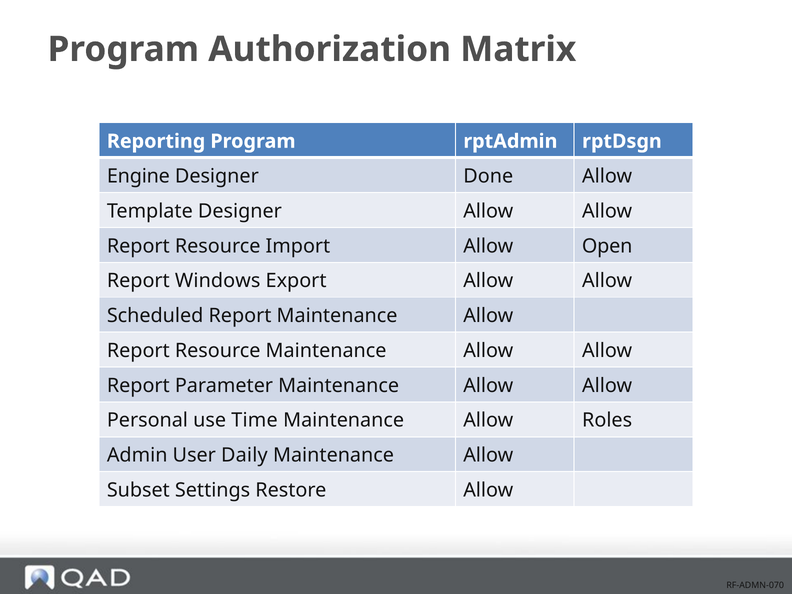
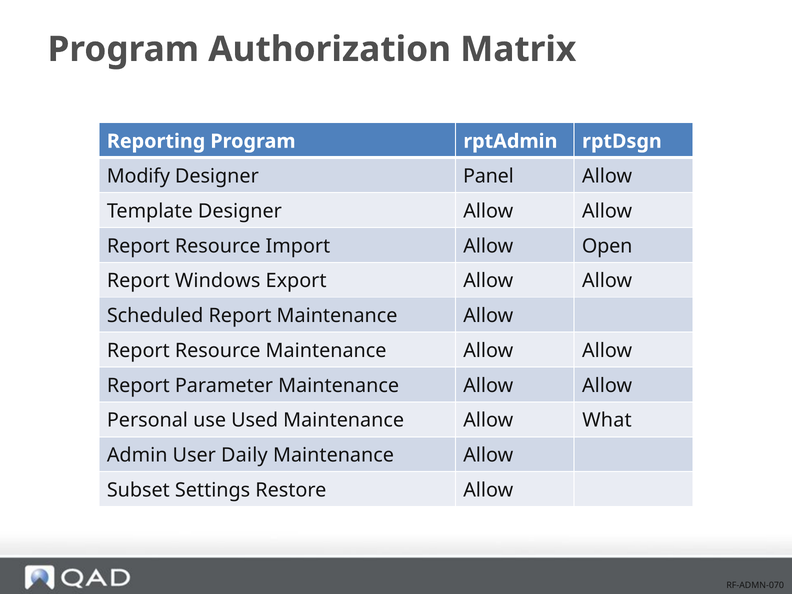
Engine: Engine -> Modify
Done: Done -> Panel
Time: Time -> Used
Roles: Roles -> What
